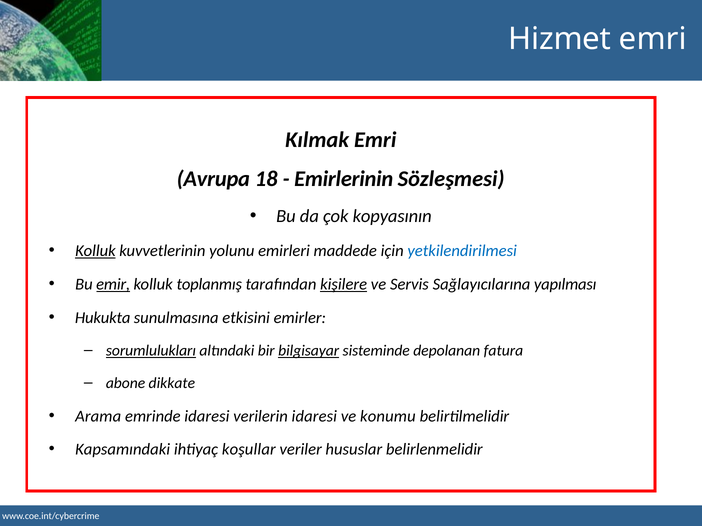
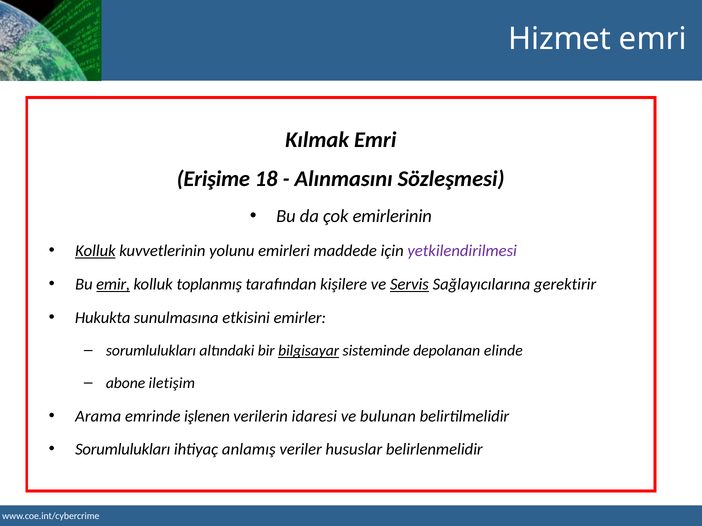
Avrupa: Avrupa -> Erişime
Emirlerinin: Emirlerinin -> Alınmasını
kopyasının: kopyasının -> emirlerinin
yetkilendirilmesi colour: blue -> purple
kişilere underline: present -> none
Servis underline: none -> present
yapılması: yapılması -> gerektirir
sorumlulukları at (151, 351) underline: present -> none
fatura: fatura -> elinde
dikkate: dikkate -> iletişim
emrinde idaresi: idaresi -> işlenen
konumu: konumu -> bulunan
Kapsamındaki at (123, 450): Kapsamındaki -> Sorumlulukları
koşullar: koşullar -> anlamış
